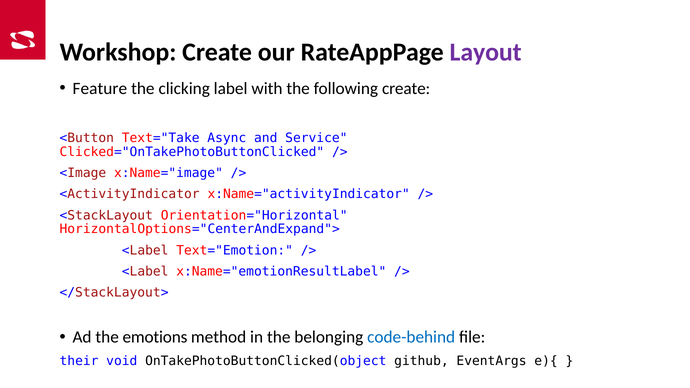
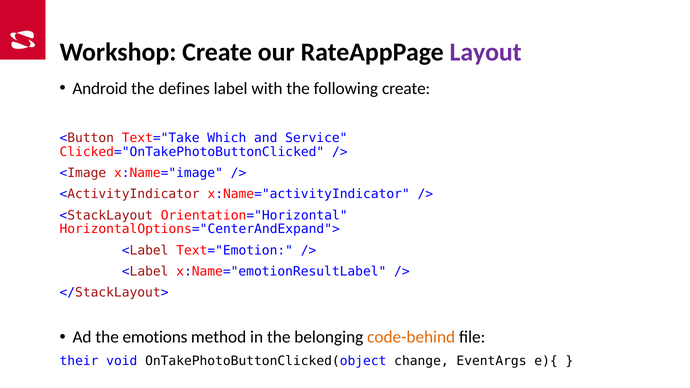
Feature: Feature -> Android
clicking: clicking -> defines
Async: Async -> Which
code-behind colour: blue -> orange
github: github -> change
